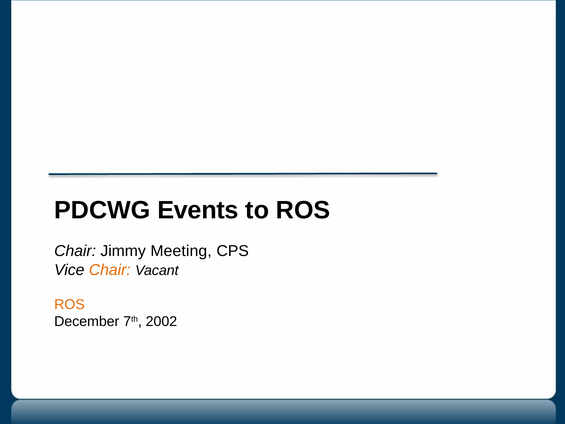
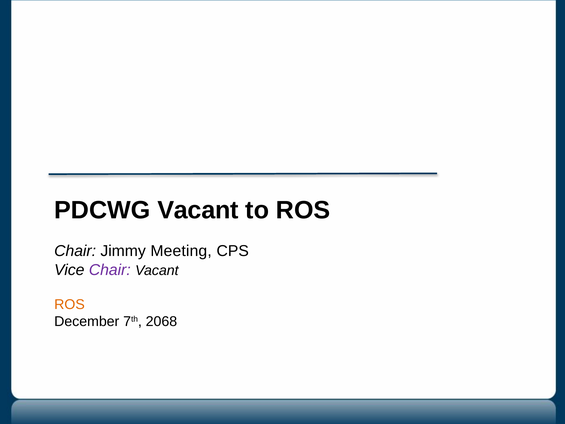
PDCWG Events: Events -> Vacant
Chair at (110, 270) colour: orange -> purple
2002: 2002 -> 2068
